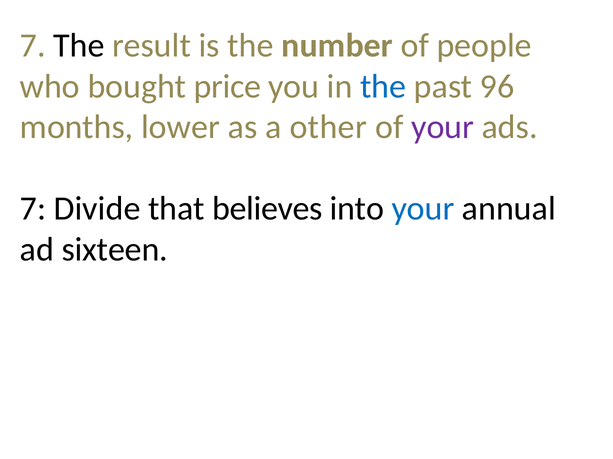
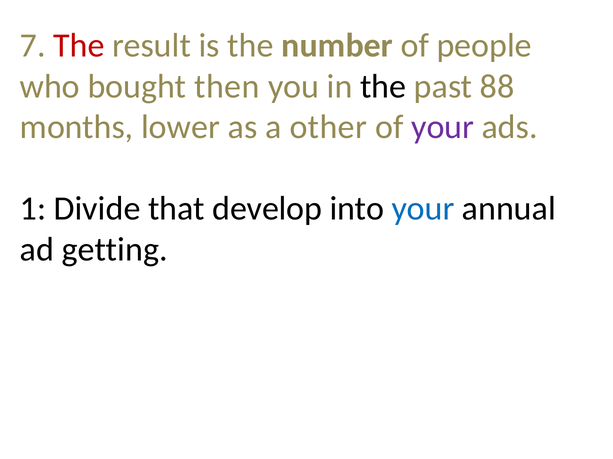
The at (79, 46) colour: black -> red
price: price -> then
the at (383, 87) colour: blue -> black
96: 96 -> 88
7 at (33, 209): 7 -> 1
believes: believes -> develop
sixteen: sixteen -> getting
